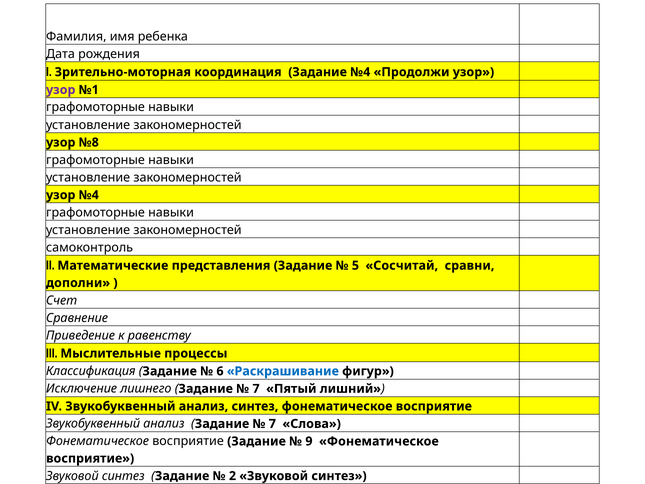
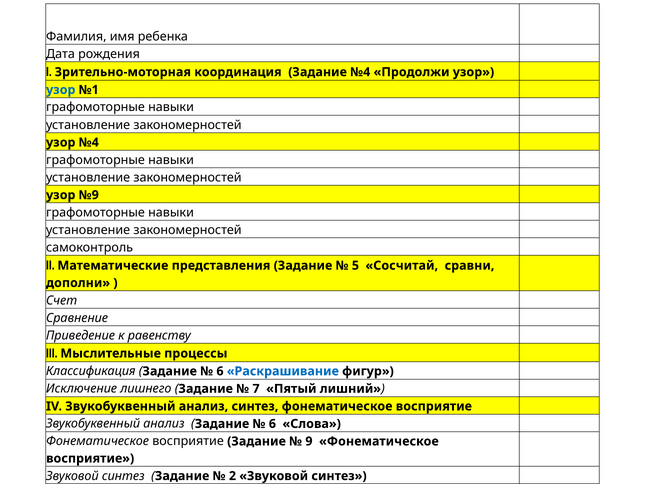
узор at (61, 90) colour: purple -> blue
узор №8: №8 -> №4
узор №4: №4 -> №9
7 at (272, 424): 7 -> 6
